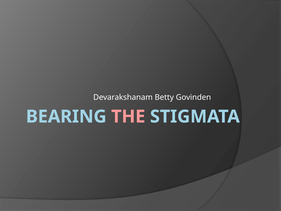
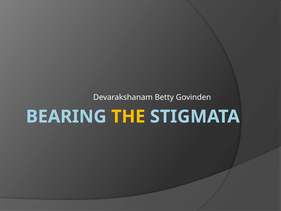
THE colour: pink -> yellow
